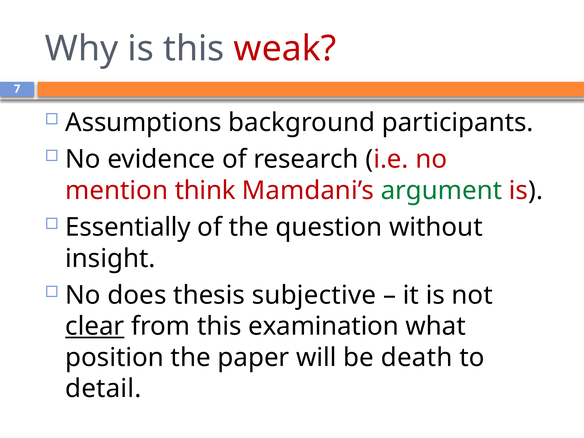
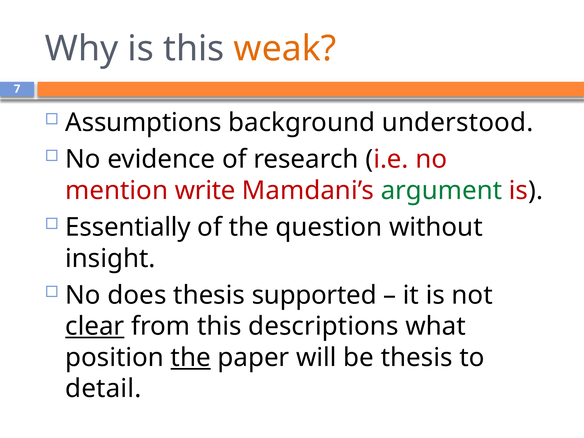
weak colour: red -> orange
participants: participants -> understood
think: think -> write
subjective: subjective -> supported
examination: examination -> descriptions
the at (191, 358) underline: none -> present
be death: death -> thesis
